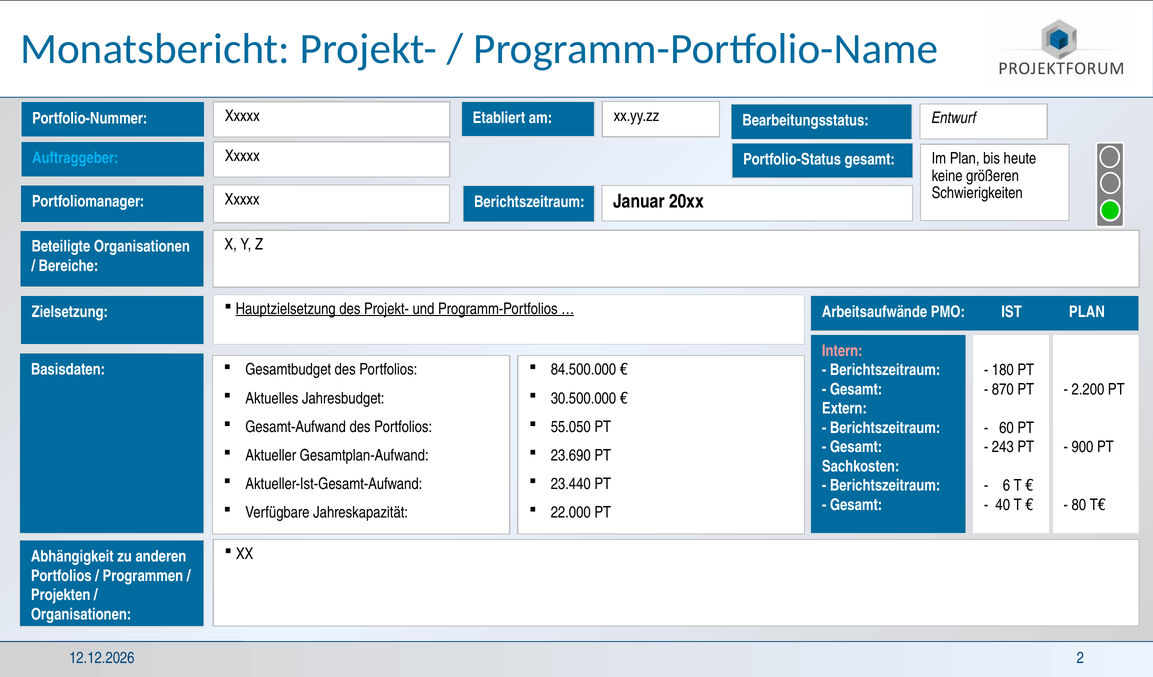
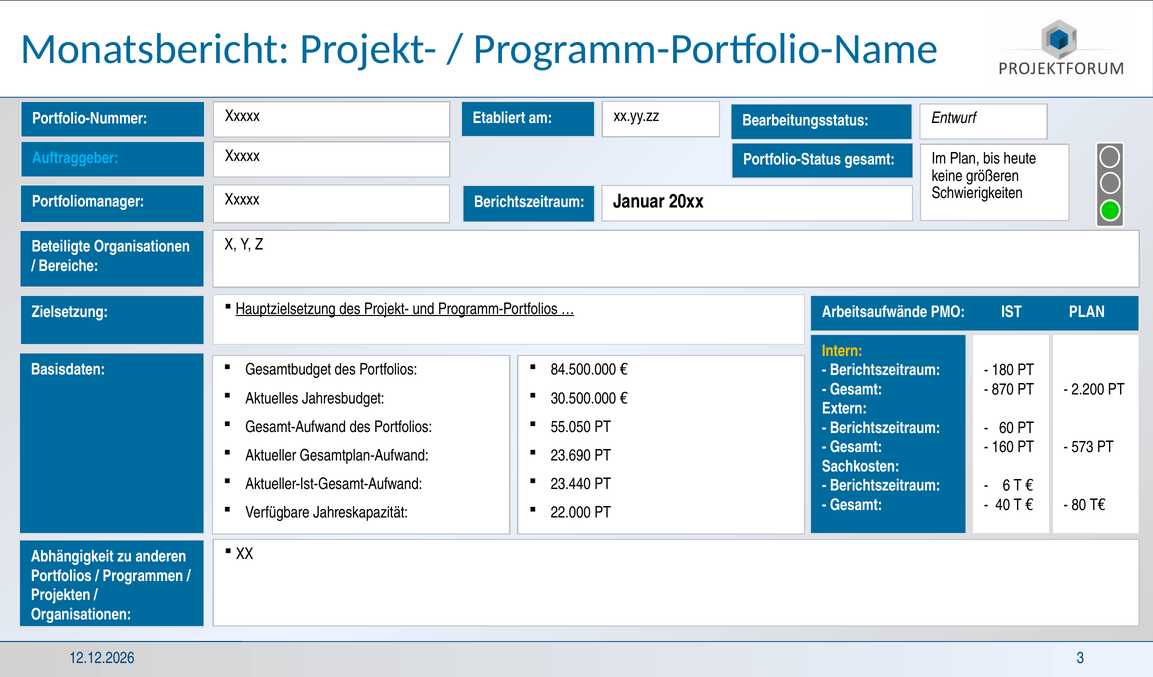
Intern colour: pink -> yellow
243: 243 -> 160
900: 900 -> 573
2: 2 -> 3
